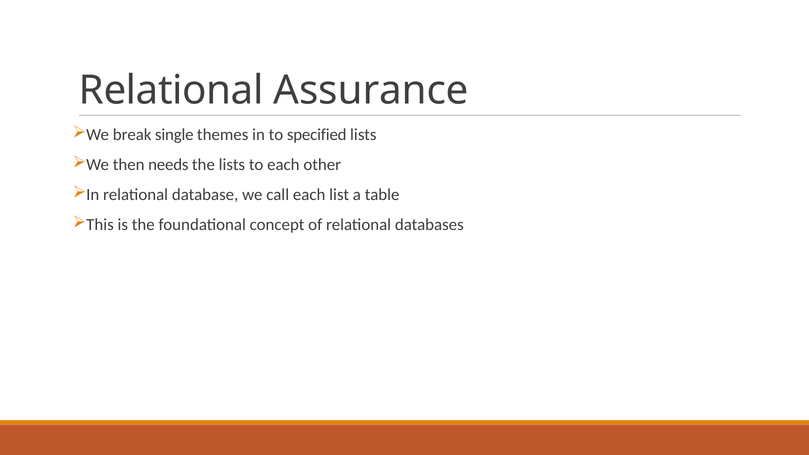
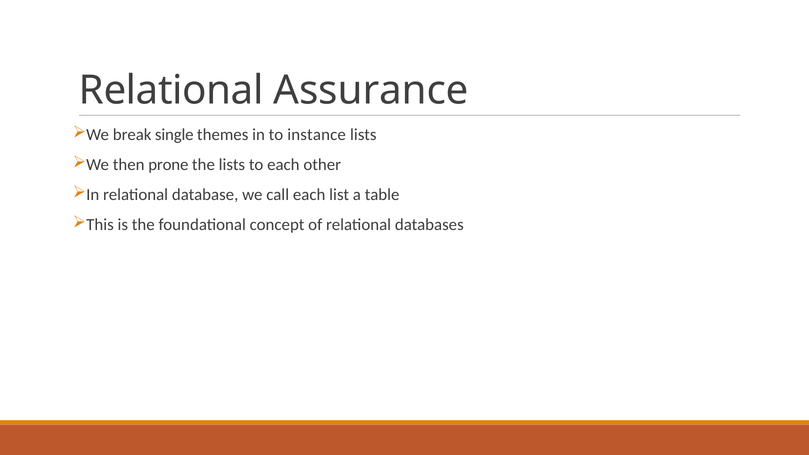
specified: specified -> instance
needs: needs -> prone
